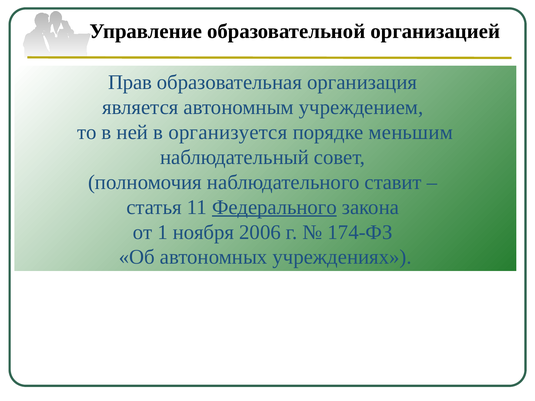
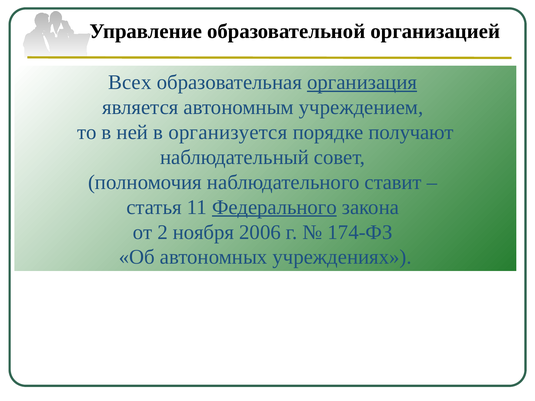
Прав: Прав -> Всех
организация underline: none -> present
меньшим: меньшим -> получают
1: 1 -> 2
